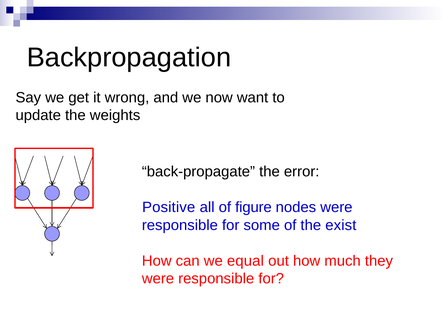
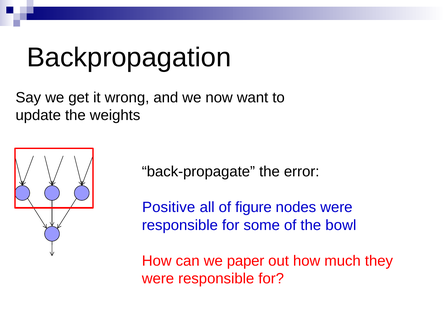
exist: exist -> bowl
equal: equal -> paper
